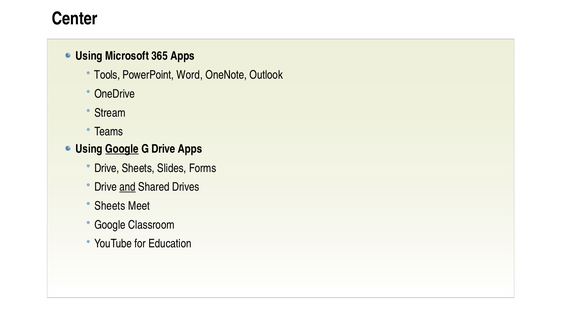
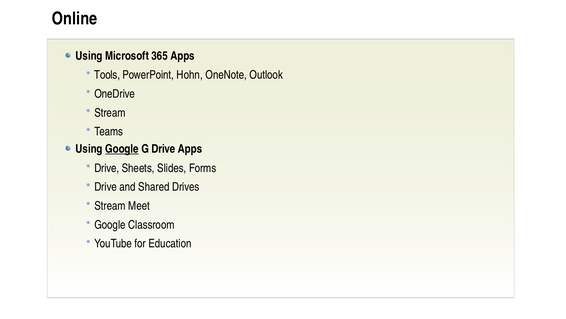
Center: Center -> Online
Word: Word -> Hohn
and underline: present -> none
Sheets at (110, 206): Sheets -> Stream
